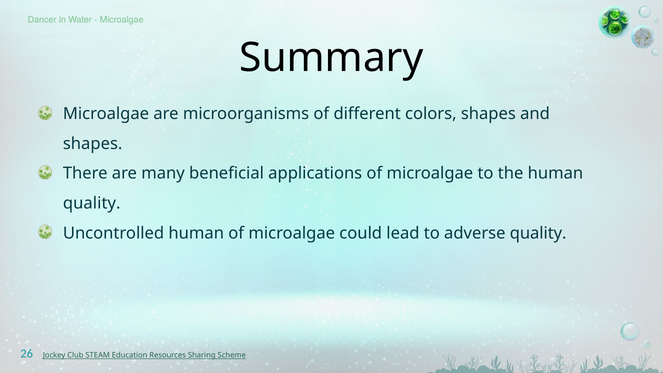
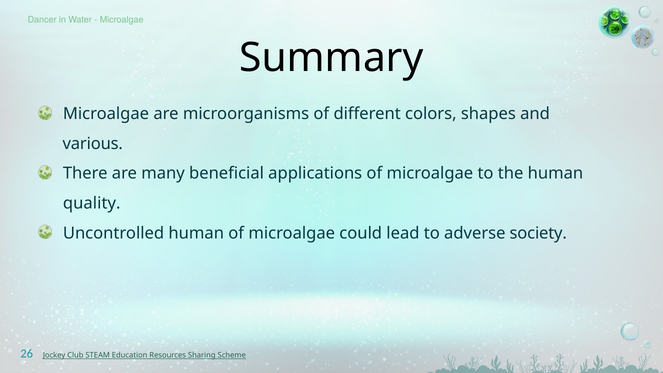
shapes at (93, 144): shapes -> various
adverse quality: quality -> society
